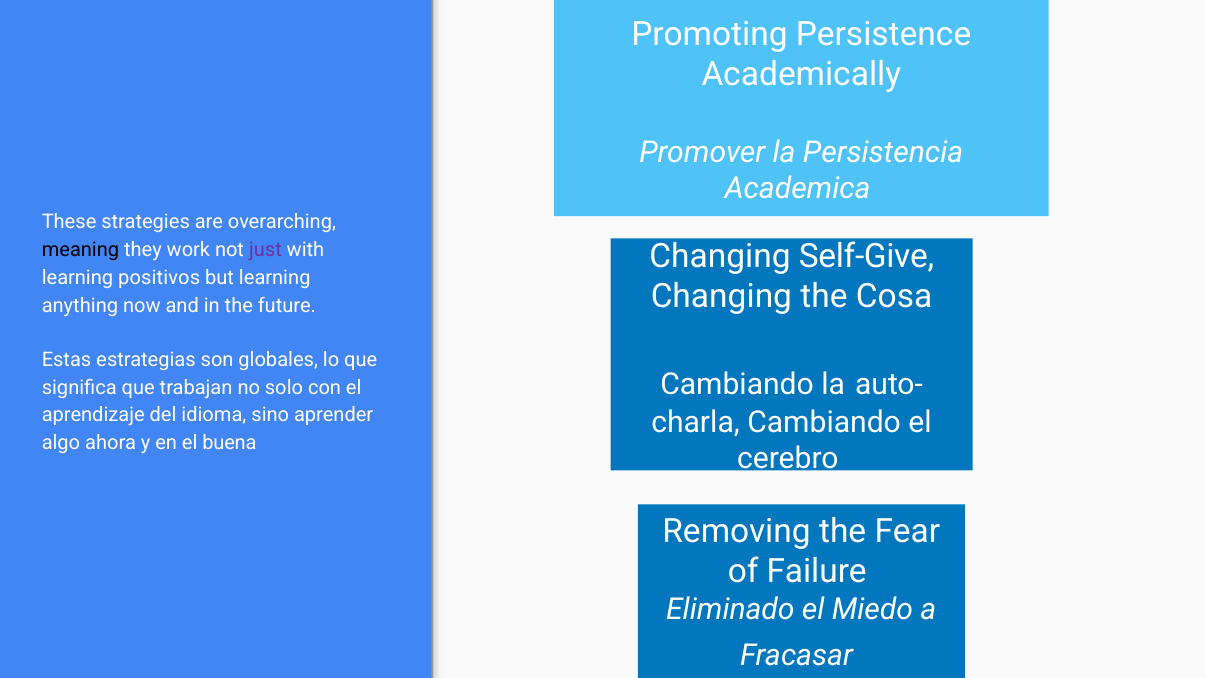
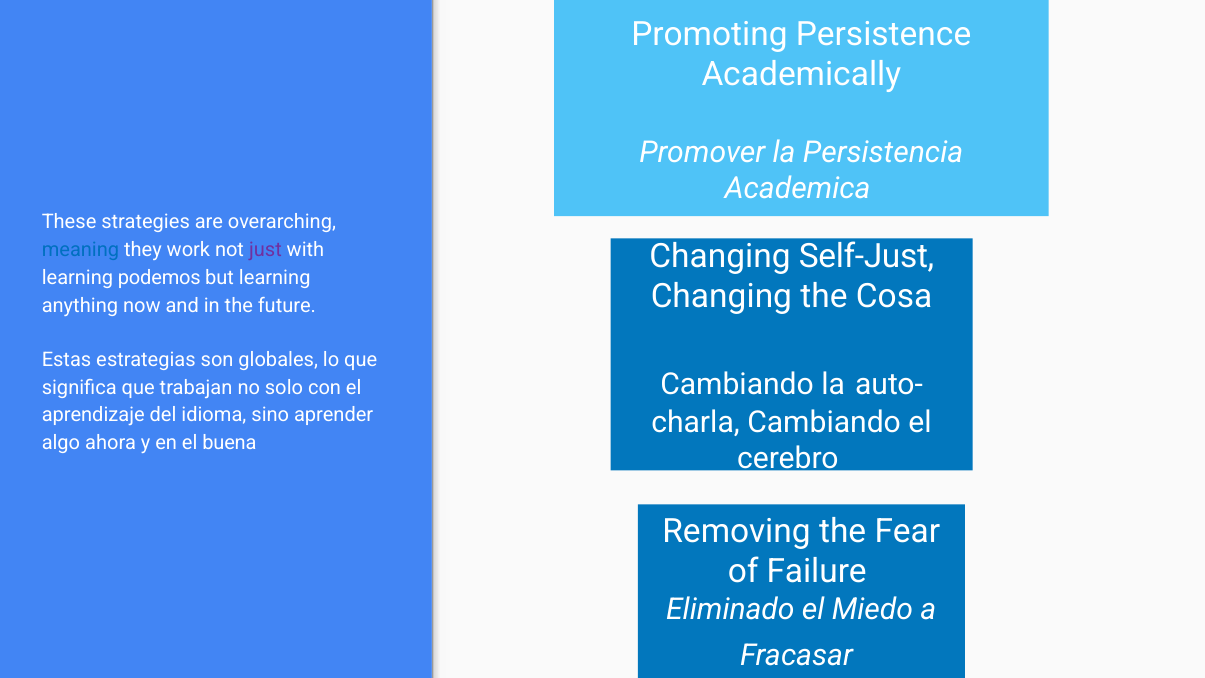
meaning colour: black -> blue
Self-Give: Self-Give -> Self-Just
positivos: positivos -> podemos
